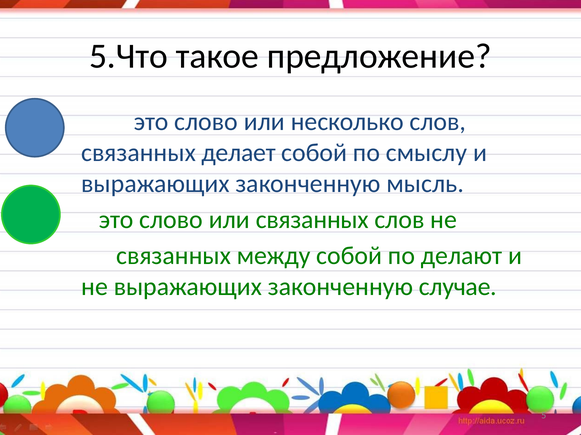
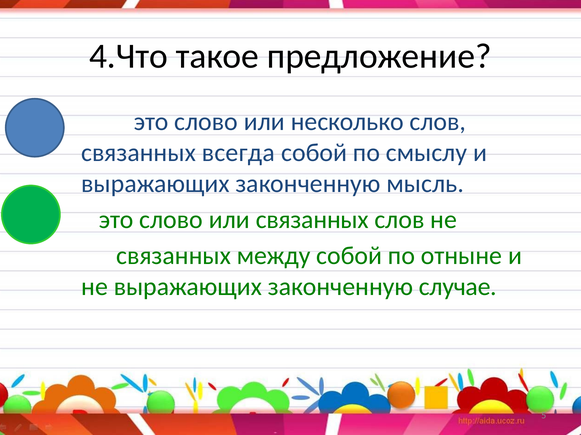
5.Что: 5.Что -> 4.Что
делает: делает -> всегда
делают: делают -> отныне
